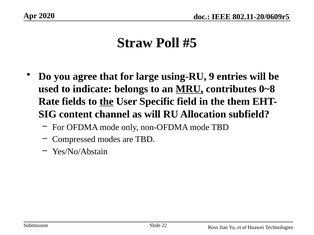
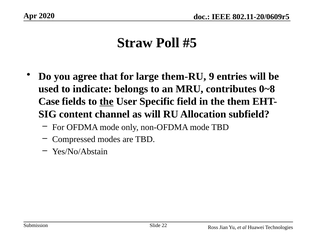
using-RU: using-RU -> them-RU
MRU underline: present -> none
Rate: Rate -> Case
